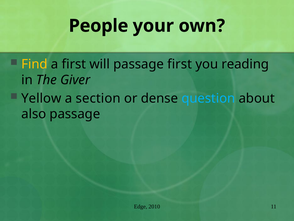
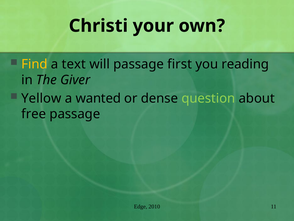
People: People -> Christi
a first: first -> text
section: section -> wanted
question colour: light blue -> light green
also: also -> free
